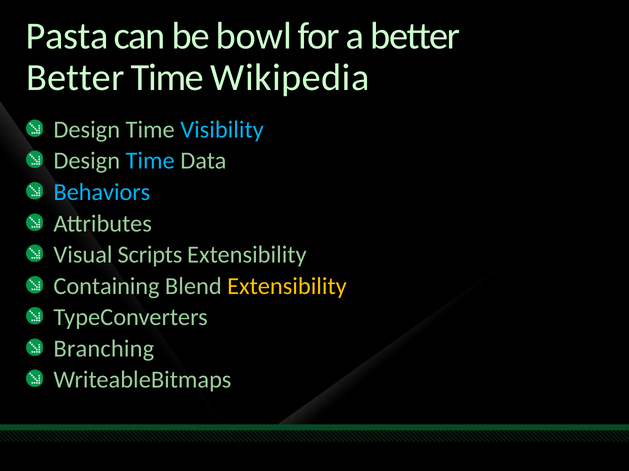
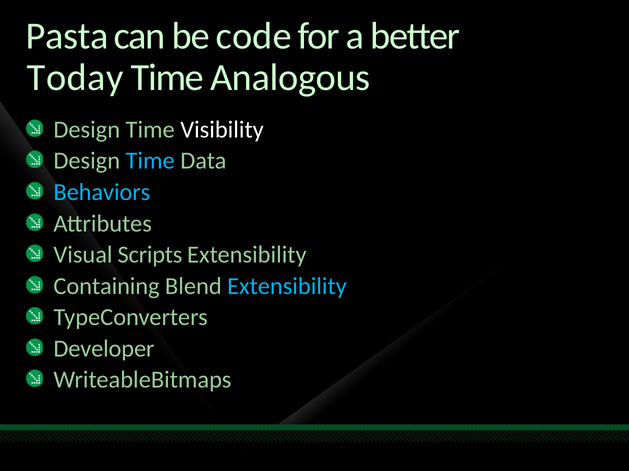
bowl: bowl -> code
Better at (75, 78): Better -> Today
Wikipedia: Wikipedia -> Analogous
Visibility colour: light blue -> white
Extensibility at (287, 286) colour: yellow -> light blue
Branching: Branching -> Developer
